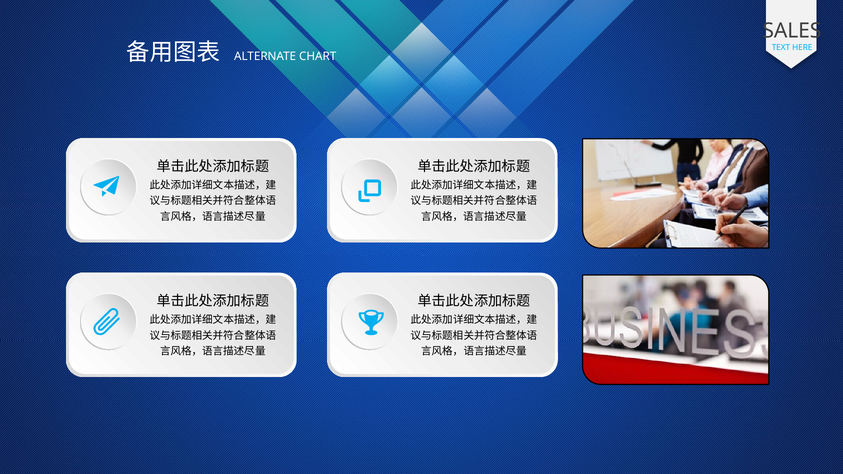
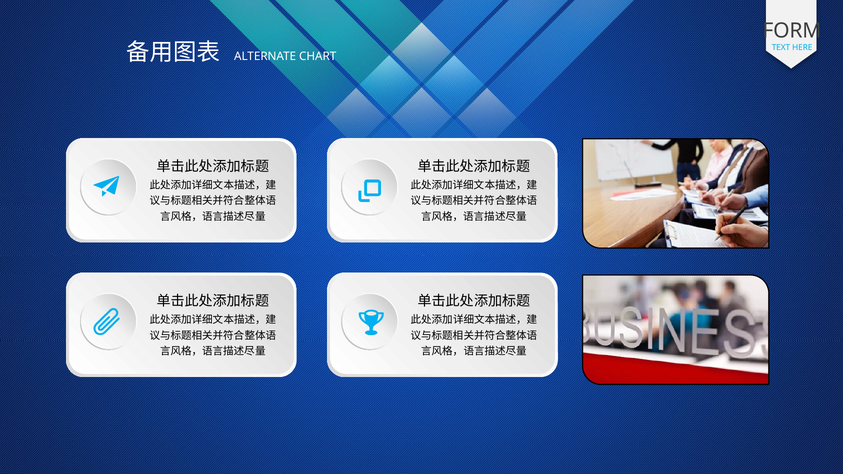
SALES: SALES -> FORM
